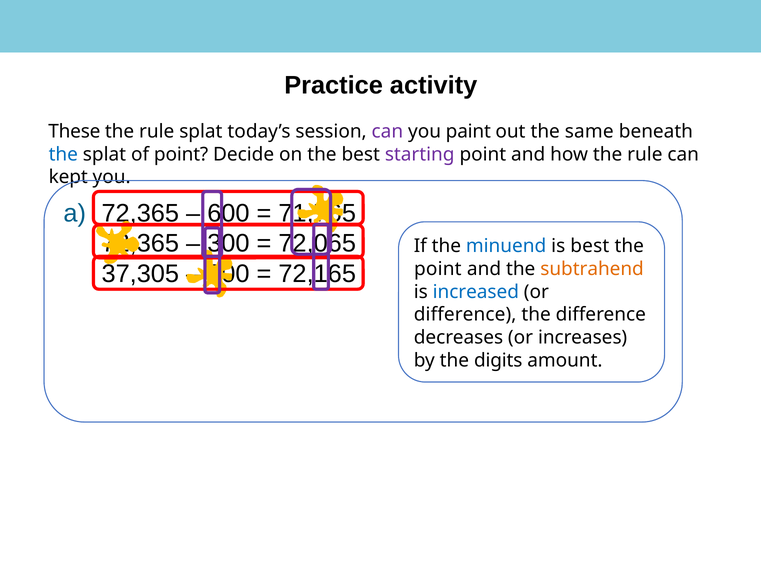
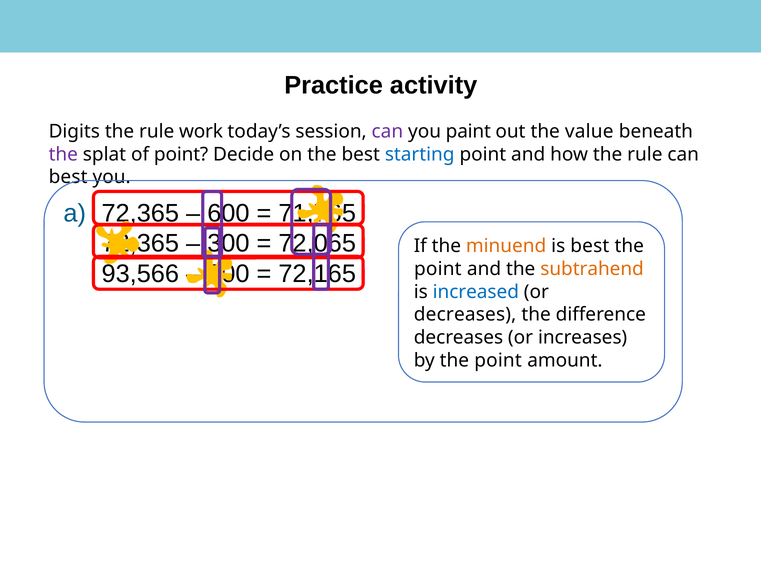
These: These -> Digits
rule splat: splat -> work
same: same -> value
the at (63, 154) colour: blue -> purple
starting colour: purple -> blue
kept at (68, 177): kept -> best
minuend colour: blue -> orange
37,305: 37,305 -> 93,566
difference at (465, 314): difference -> decreases
by the digits: digits -> point
